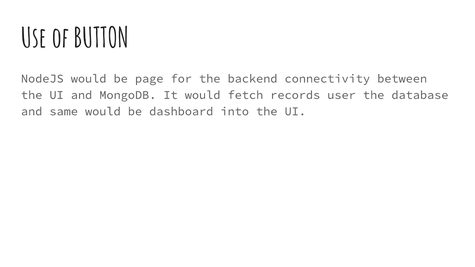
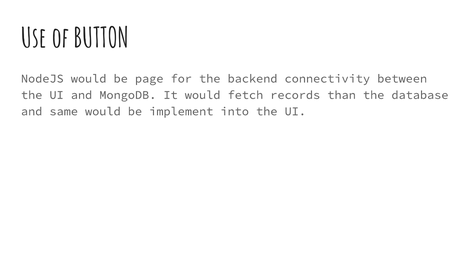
user: user -> than
dashboard: dashboard -> implement
